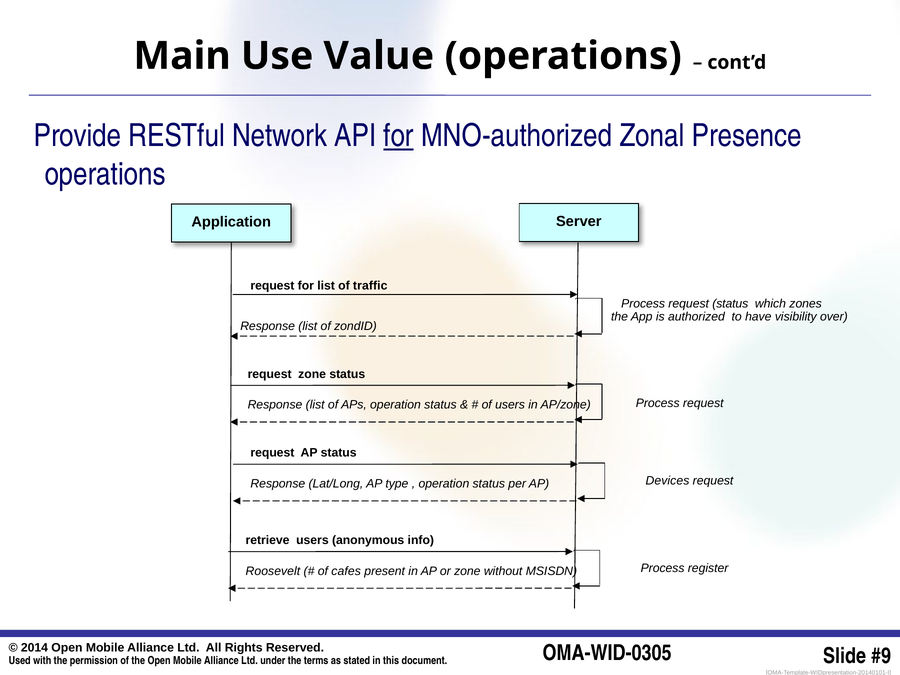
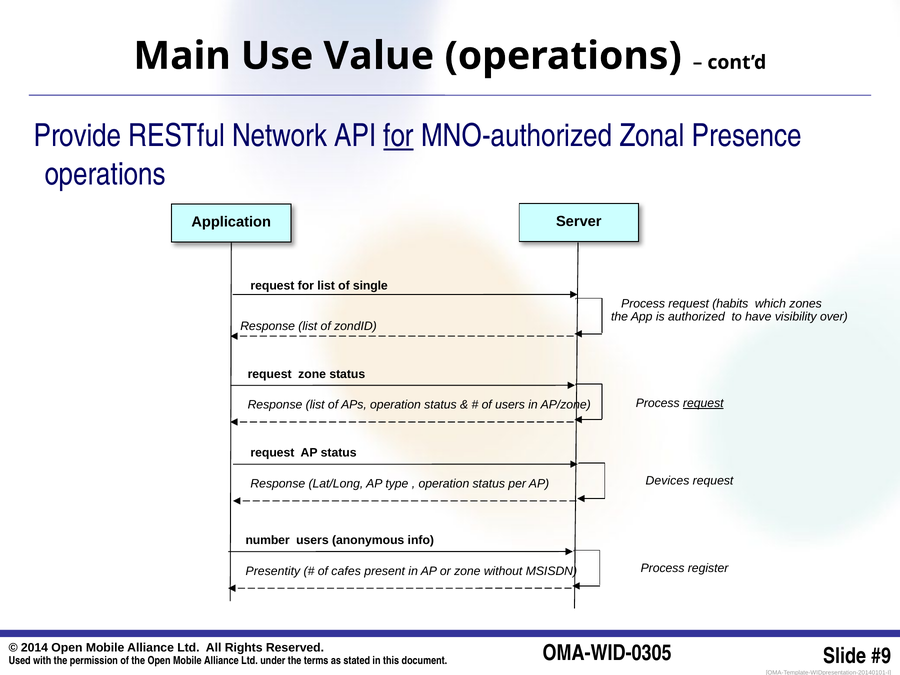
traffic: traffic -> single
request status: status -> habits
request at (703, 403) underline: none -> present
retrieve: retrieve -> number
Roosevelt: Roosevelt -> Presentity
